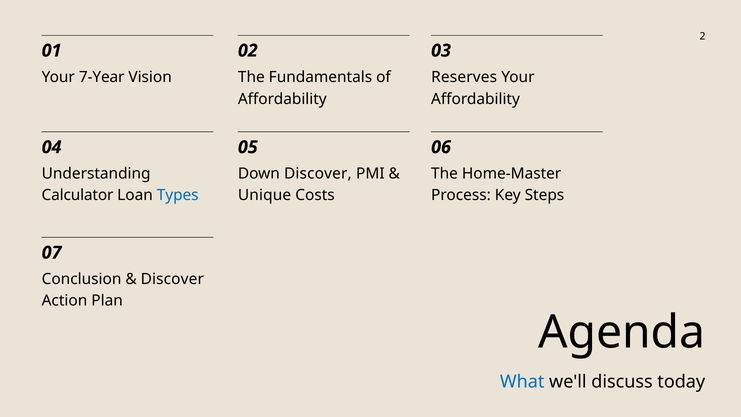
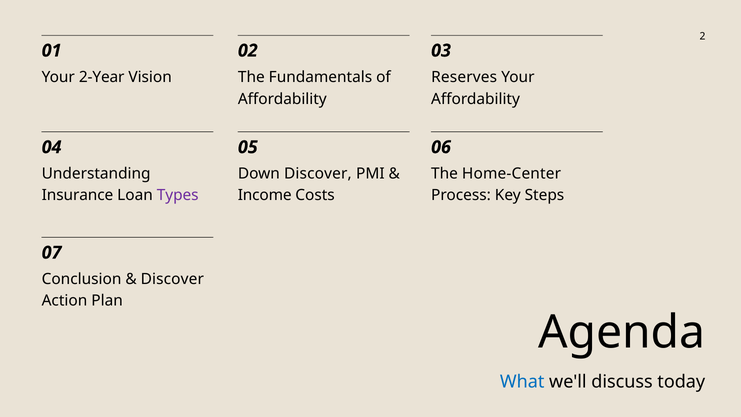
7-Year: 7-Year -> 2-Year
Home-Master: Home-Master -> Home-Center
Calculator: Calculator -> Insurance
Types colour: blue -> purple
Unique: Unique -> Income
